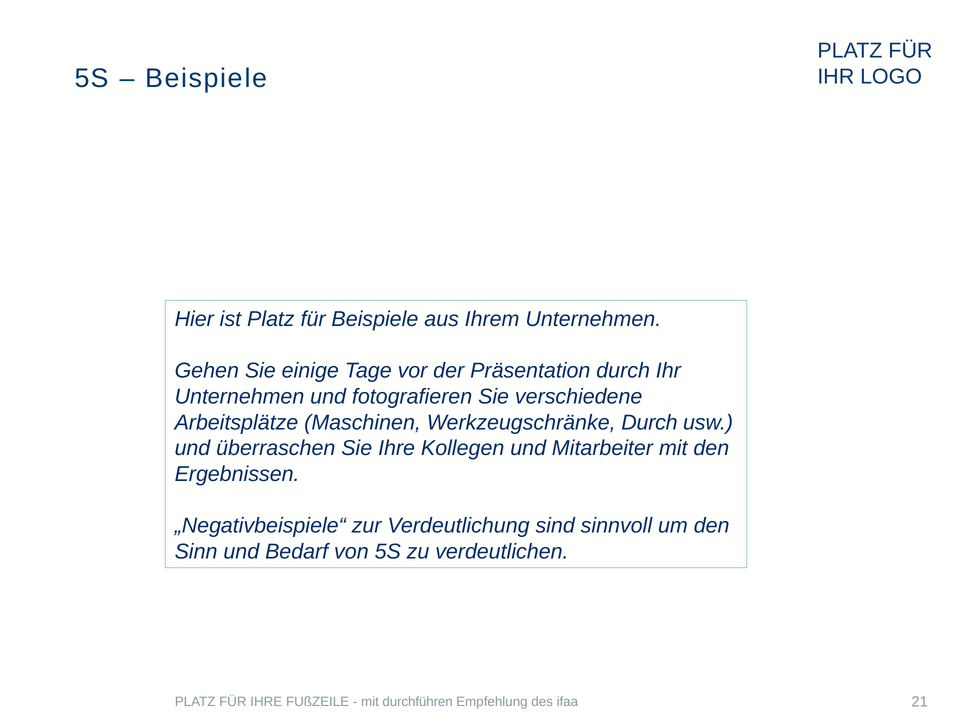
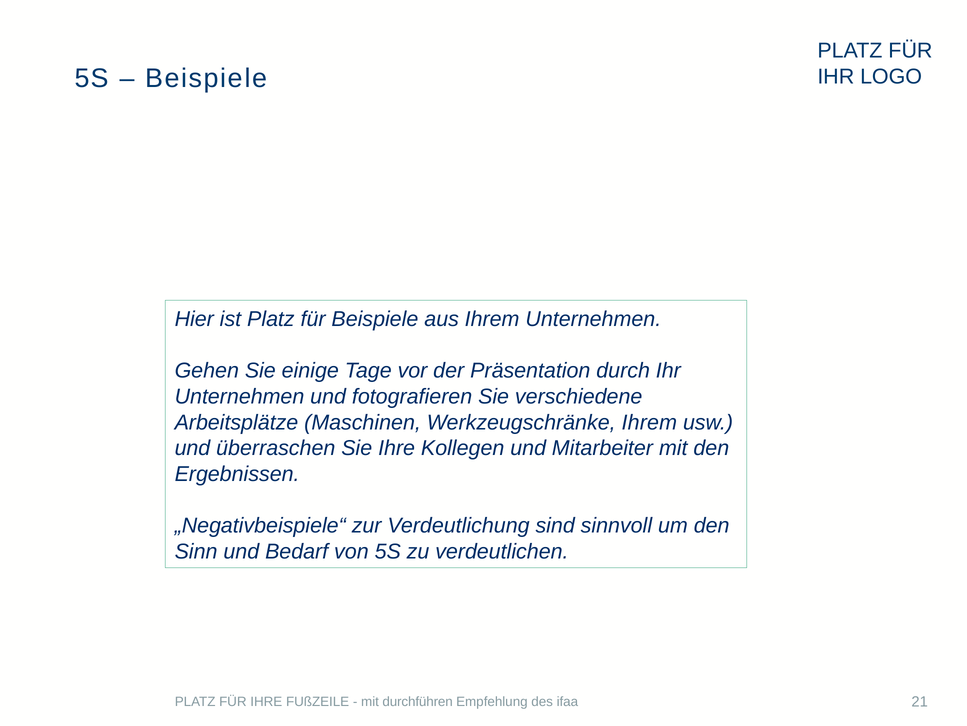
Werkzeugschränke Durch: Durch -> Ihrem
